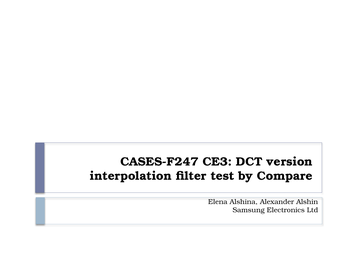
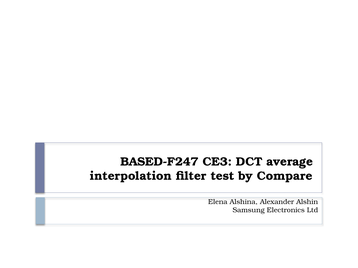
CASES-F247: CASES-F247 -> BASED-F247
version: version -> average
